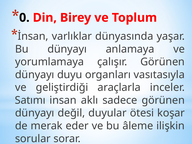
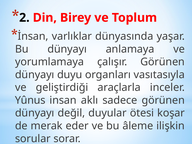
0: 0 -> 2
Satımı: Satımı -> Yûnus
